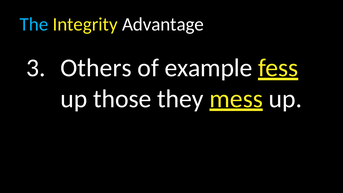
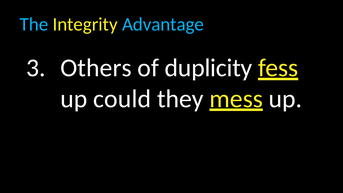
Advantage colour: white -> light blue
example: example -> duplicity
those: those -> could
